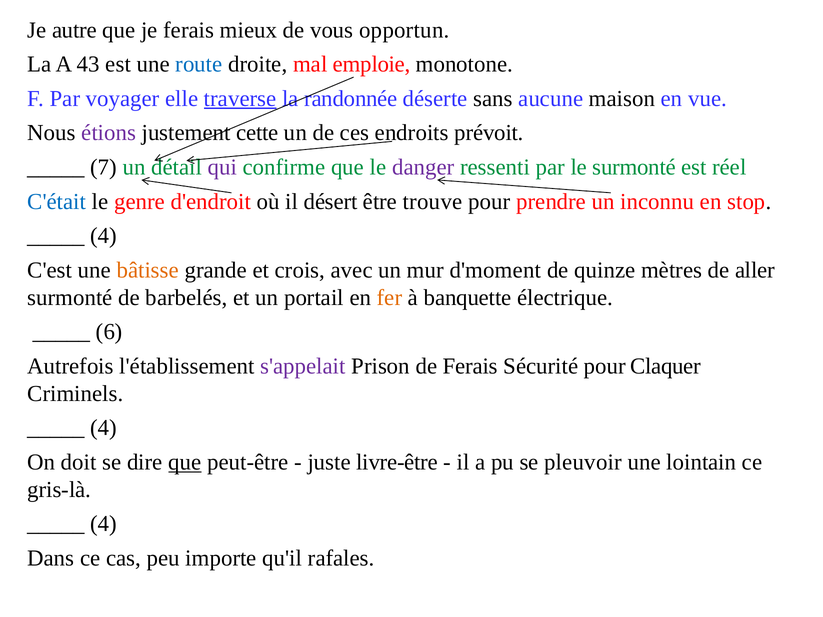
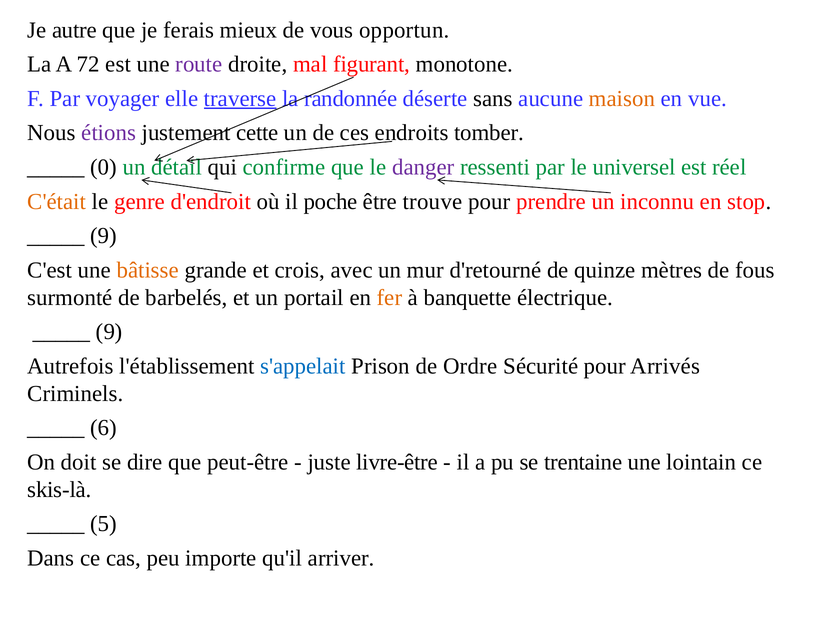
43: 43 -> 72
route colour: blue -> purple
emploie: emploie -> figurant
maison colour: black -> orange
prévoit: prévoit -> tomber
7: 7 -> 0
qui colour: purple -> black
le surmonté: surmonté -> universel
C'était colour: blue -> orange
désert: désert -> poche
4 at (104, 236): 4 -> 9
d'moment: d'moment -> d'retourné
aller: aller -> fous
6 at (109, 332): 6 -> 9
s'appelait colour: purple -> blue
de Ferais: Ferais -> Ordre
Claquer: Claquer -> Arrivés
4 at (104, 428): 4 -> 6
que at (185, 462) underline: present -> none
pleuvoir: pleuvoir -> trentaine
gris-là: gris-là -> skis-là
4 at (104, 524): 4 -> 5
rafales: rafales -> arriver
